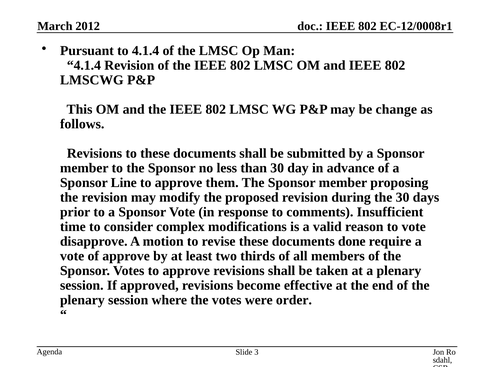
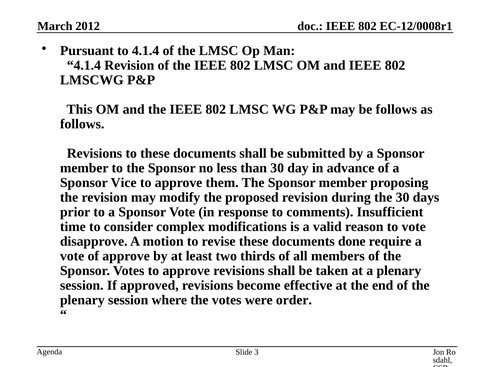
be change: change -> follows
Line: Line -> Vice
